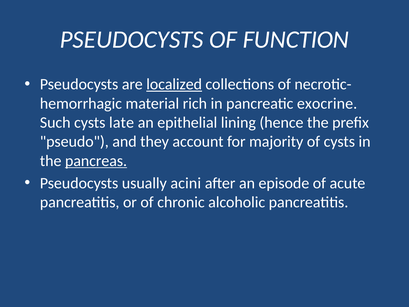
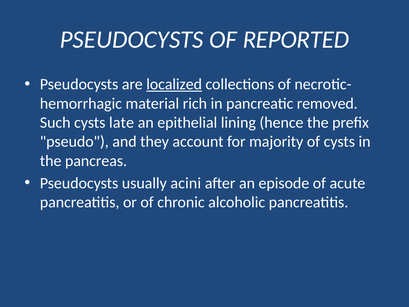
FUNCTION: FUNCTION -> REPORTED
exocrine: exocrine -> removed
pancreas underline: present -> none
